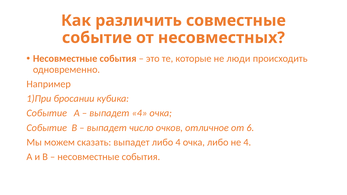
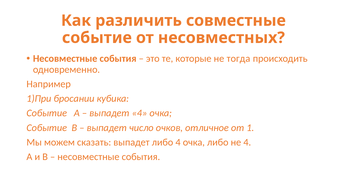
люди: люди -> тогда
6: 6 -> 1
